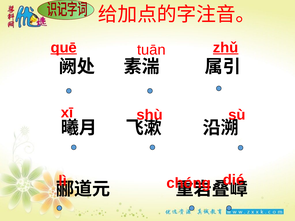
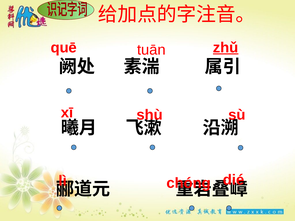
quē underline: present -> none
